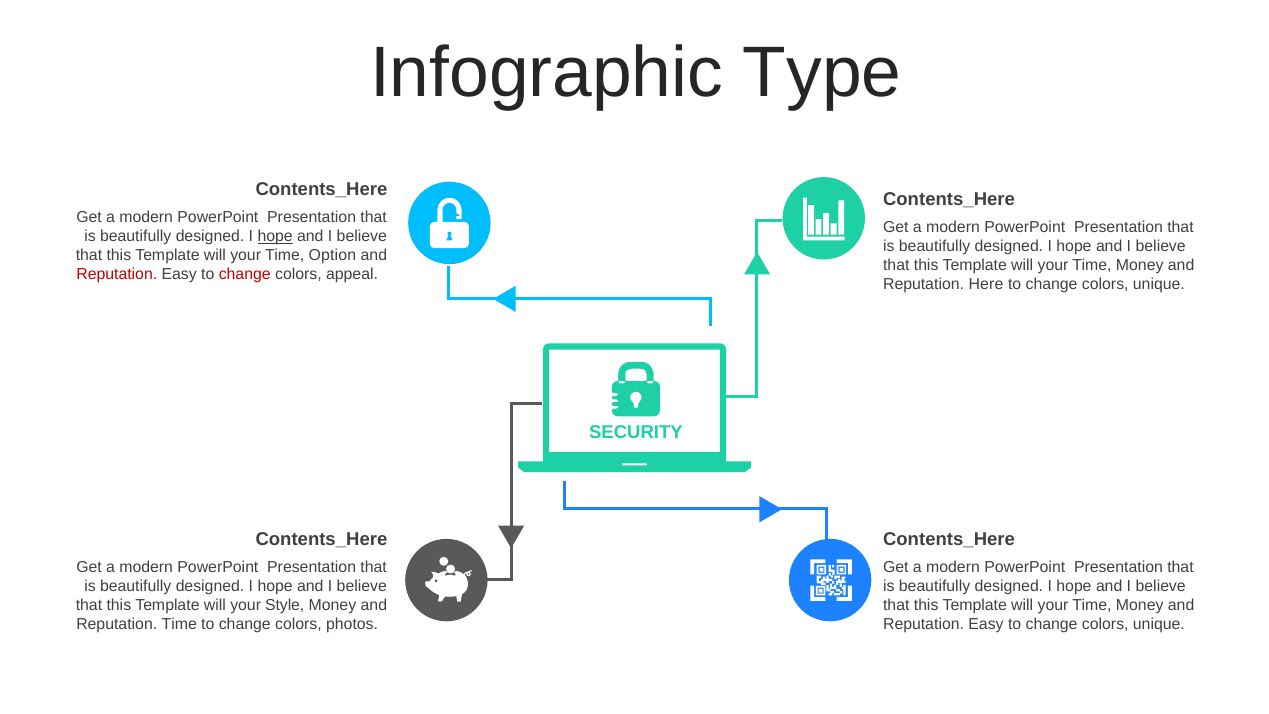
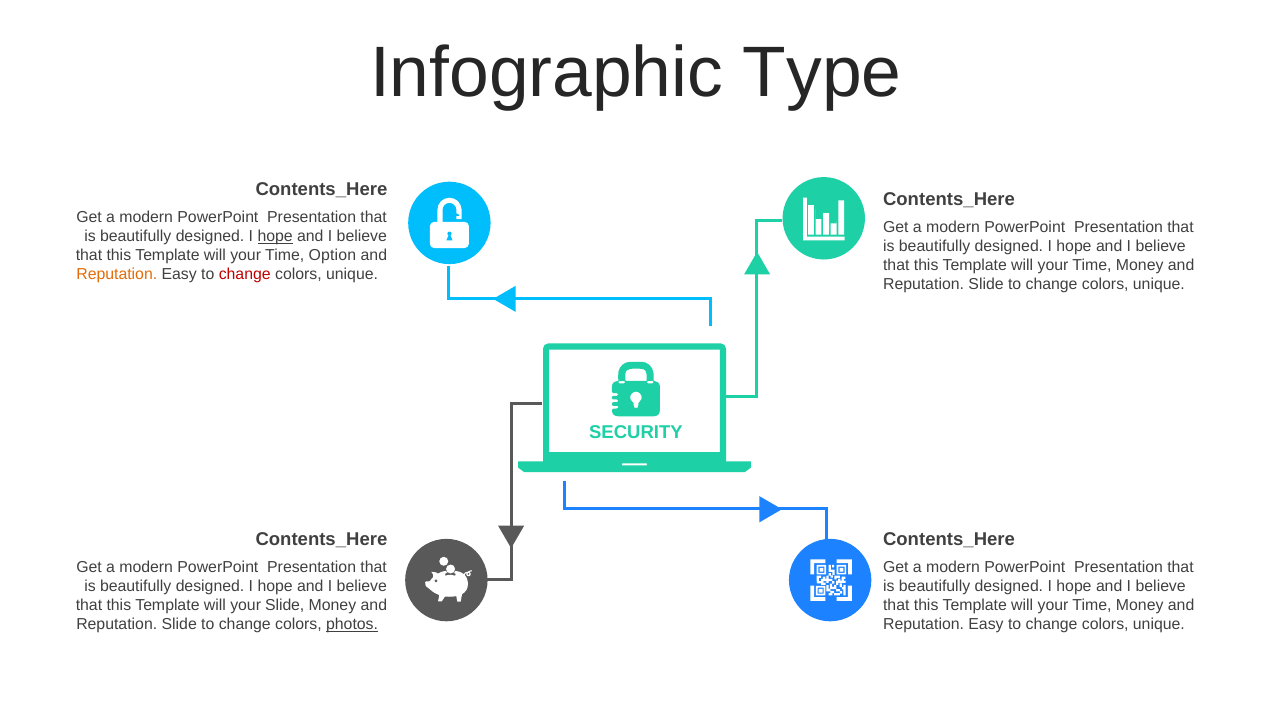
Reputation at (117, 275) colour: red -> orange
appeal at (352, 275): appeal -> unique
Here at (986, 284): Here -> Slide
your Style: Style -> Slide
Time at (179, 624): Time -> Slide
photos underline: none -> present
